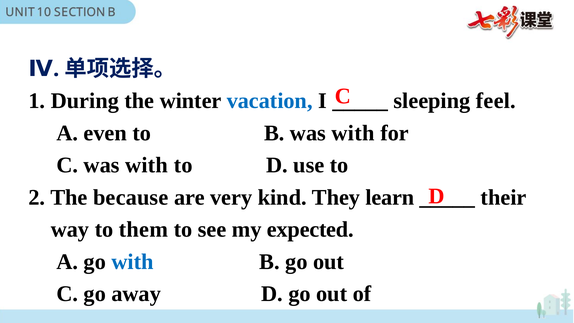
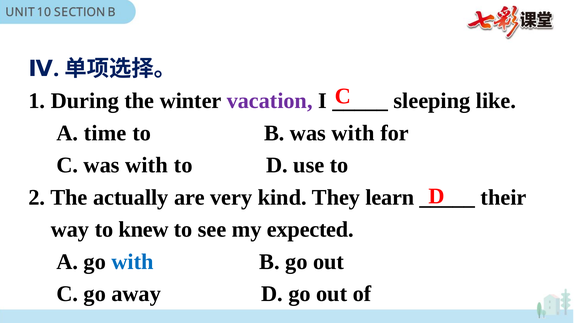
vacation colour: blue -> purple
feel: feel -> like
even: even -> time
because: because -> actually
them: them -> knew
